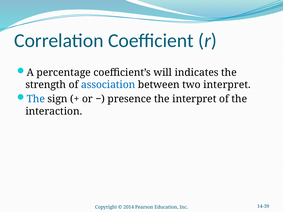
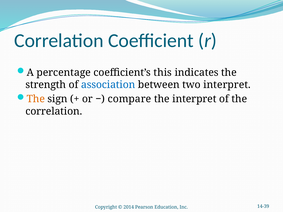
will: will -> this
The at (36, 99) colour: blue -> orange
presence: presence -> compare
interaction at (54, 111): interaction -> correlation
